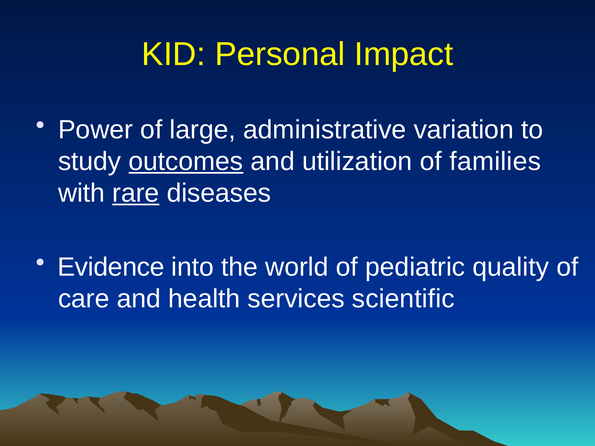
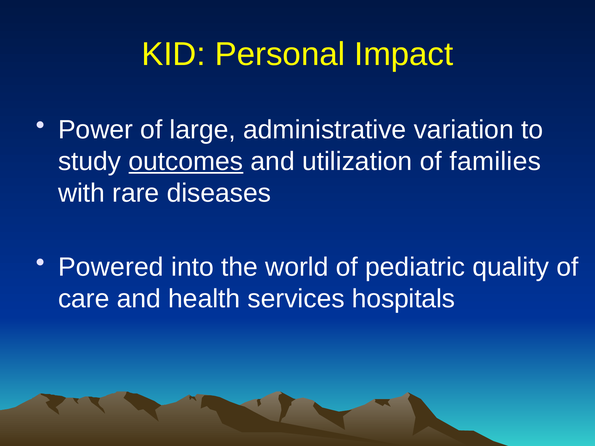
rare underline: present -> none
Evidence: Evidence -> Powered
scientific: scientific -> hospitals
